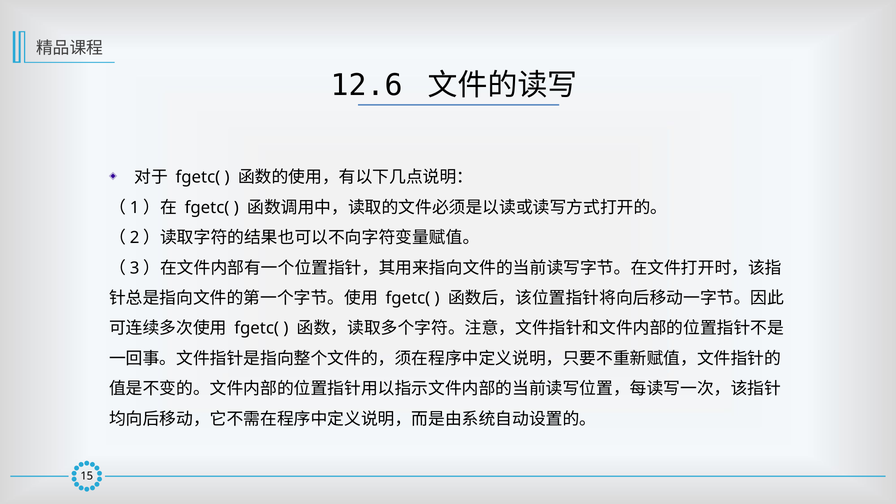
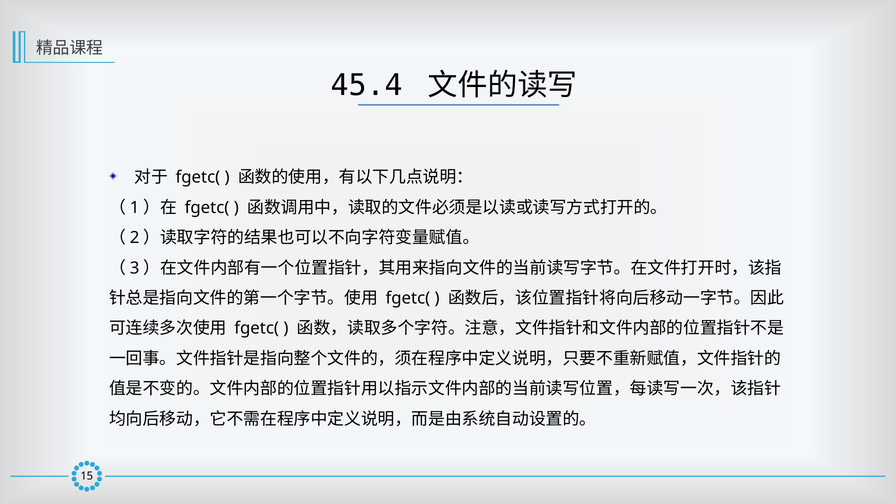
12.6: 12.6 -> 45.4
